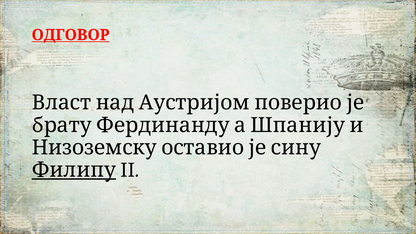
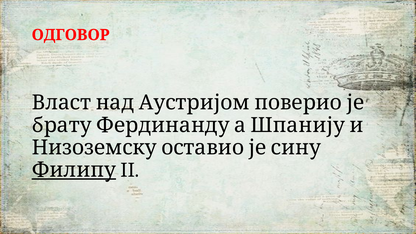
ОДГОВОР underline: present -> none
